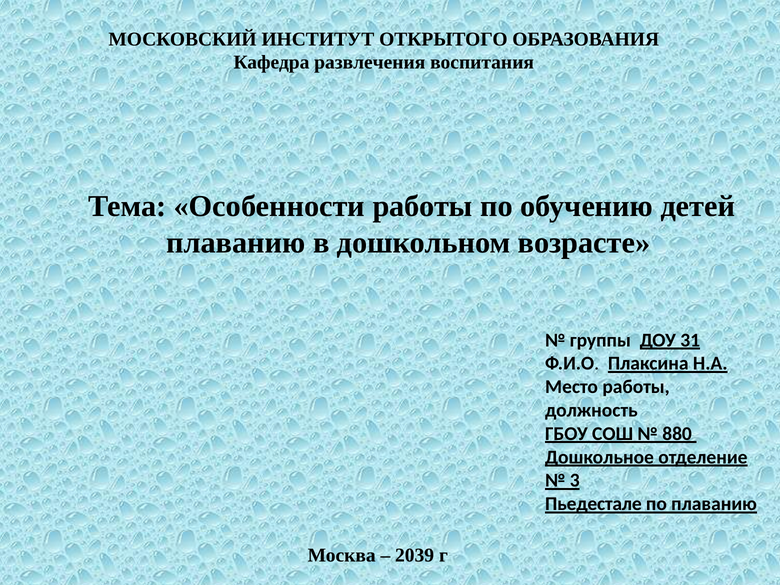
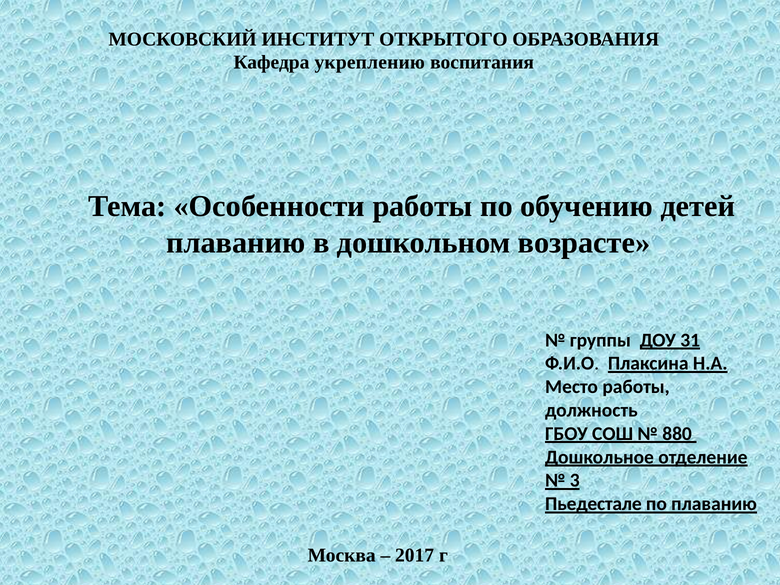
развлечения: развлечения -> укреплению
2039: 2039 -> 2017
